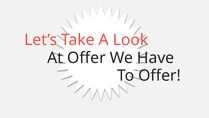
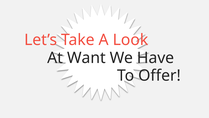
At Offer: Offer -> Want
